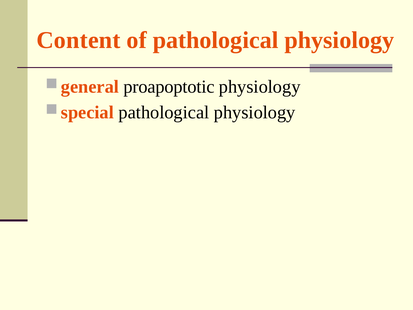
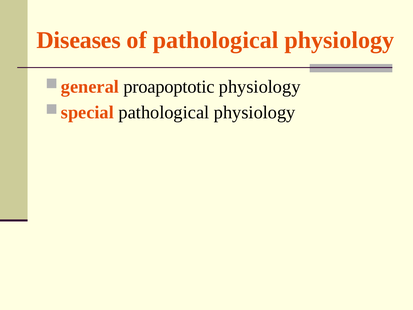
Content: Content -> Diseases
